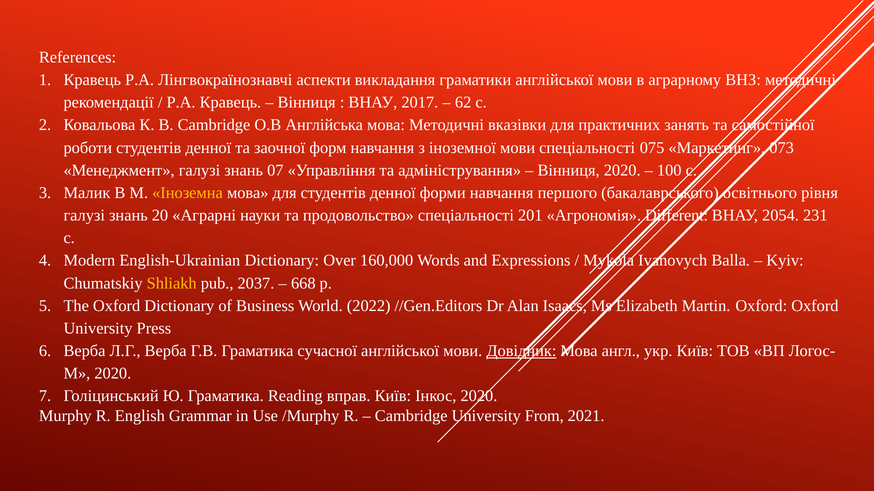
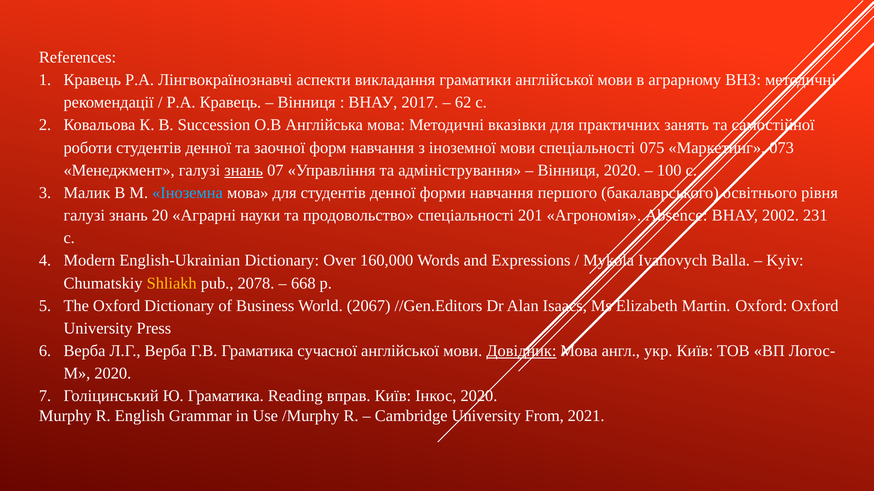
В Cambridge: Cambridge -> Succession
знань at (244, 170) underline: none -> present
Іноземна colour: yellow -> light blue
Different: Different -> Absence
2054: 2054 -> 2002
2037: 2037 -> 2078
2022: 2022 -> 2067
